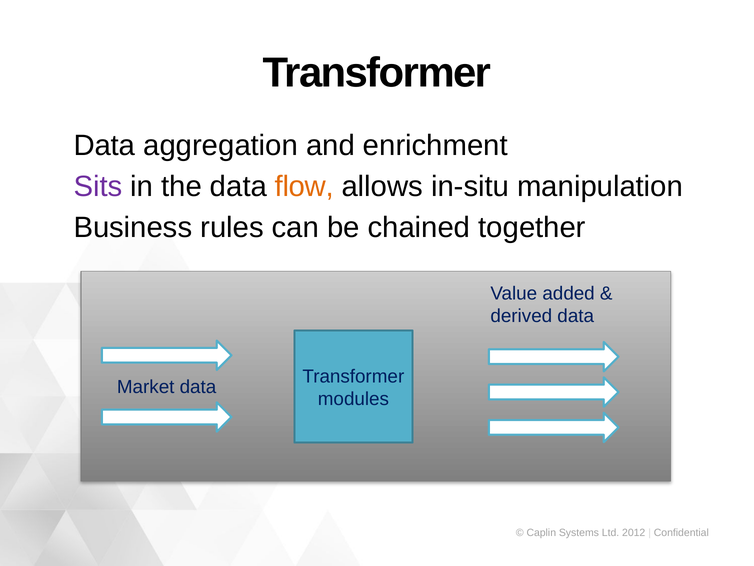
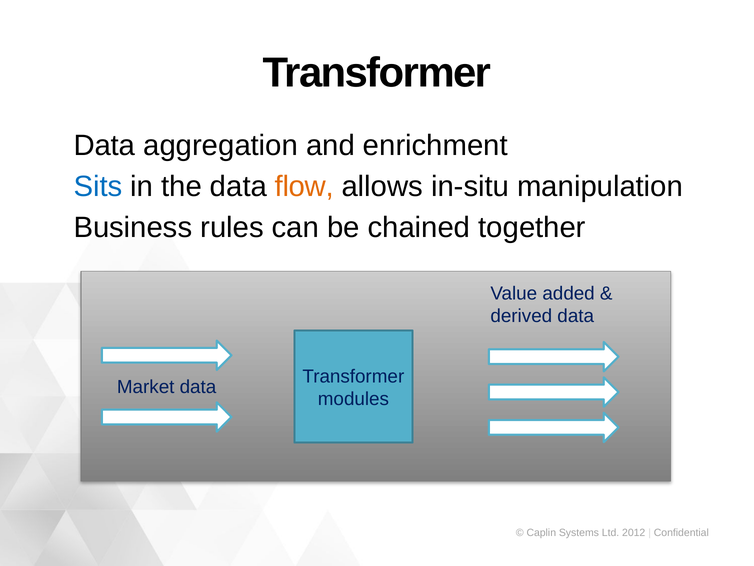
Sits colour: purple -> blue
